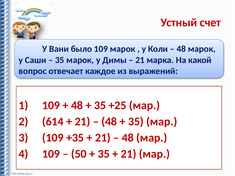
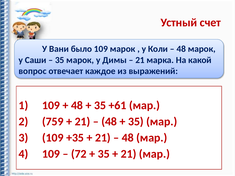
+25: +25 -> +61
614: 614 -> 759
50: 50 -> 72
